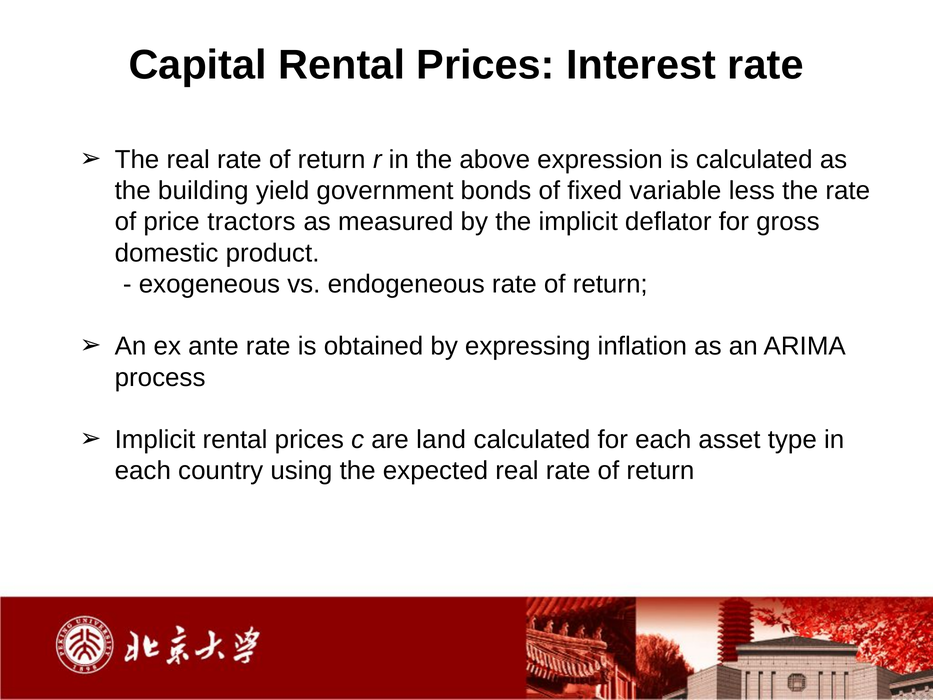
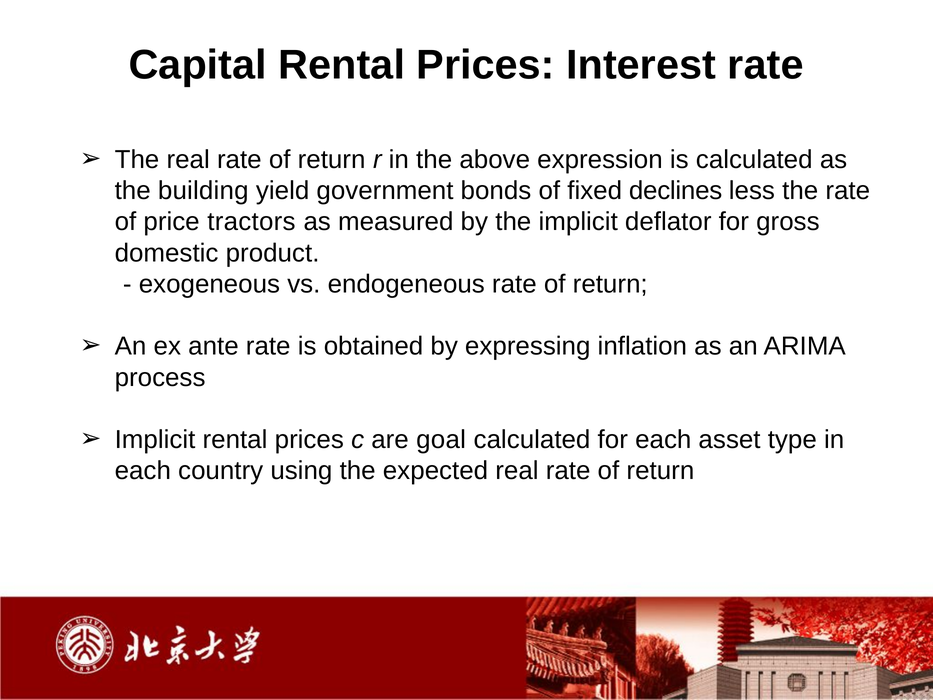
variable: variable -> declines
land: land -> goal
